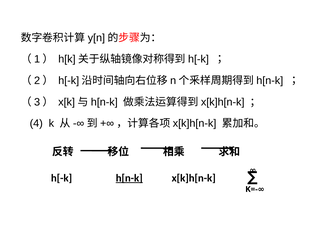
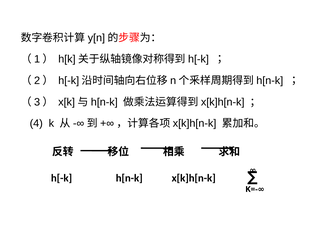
h[n-k underline: present -> none
